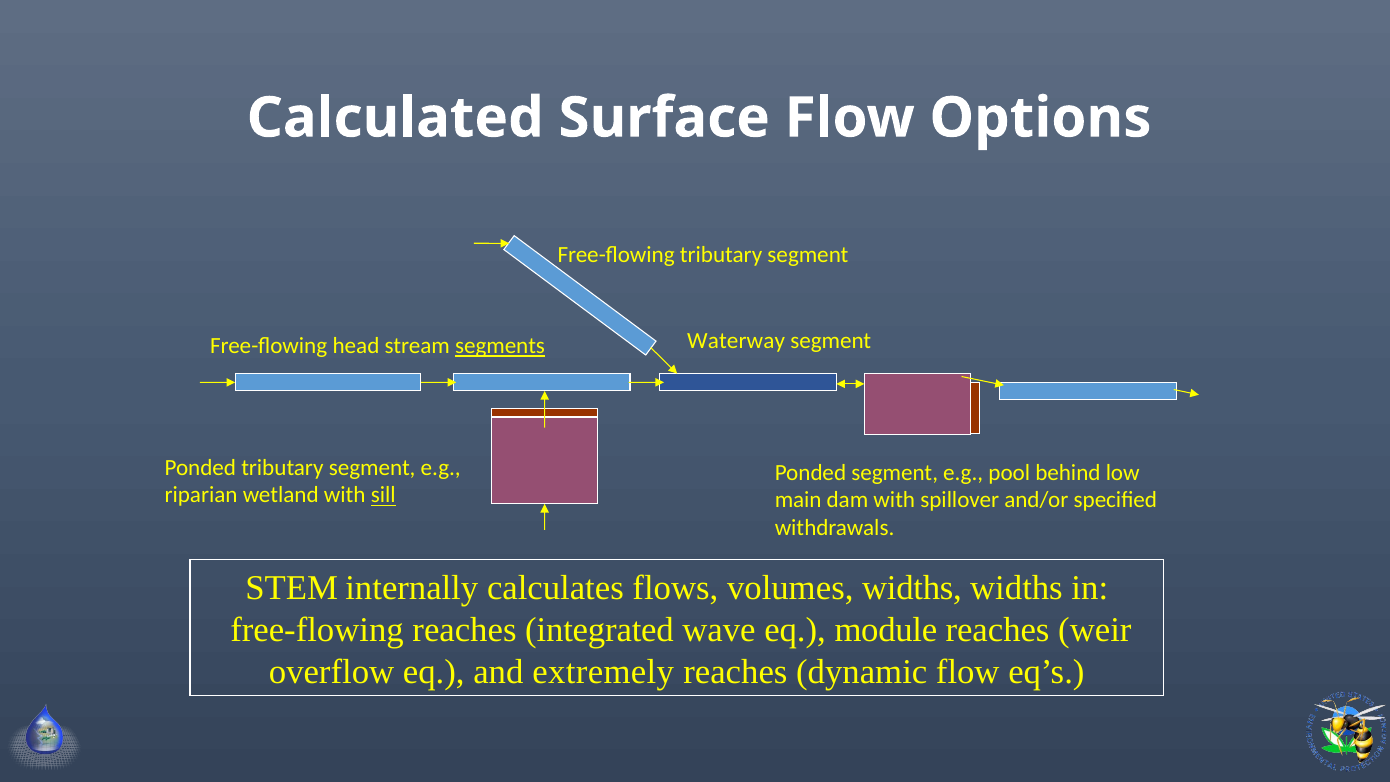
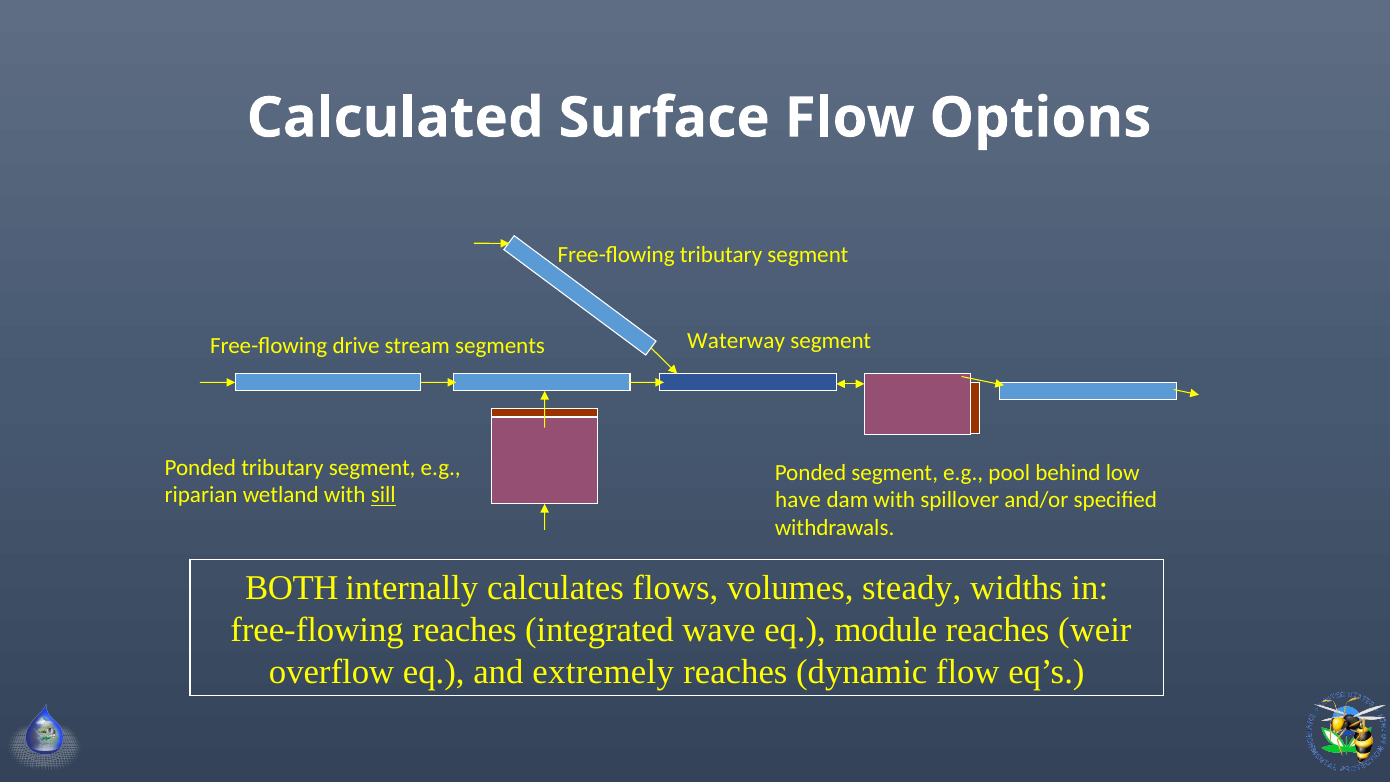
head: head -> drive
segments underline: present -> none
main: main -> have
STEM: STEM -> BOTH
volumes widths: widths -> steady
